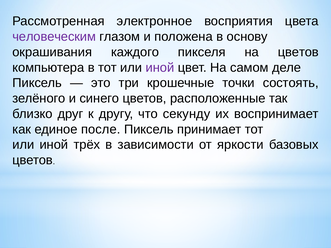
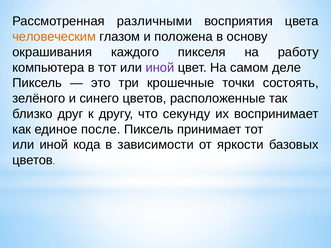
электронное: электронное -> различными
человеческим colour: purple -> orange
на цветов: цветов -> работу
трёх: трёх -> кода
